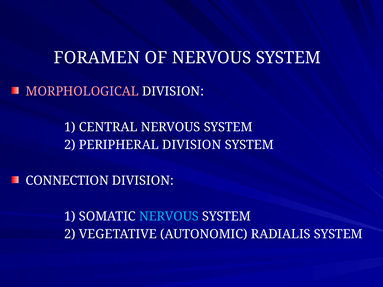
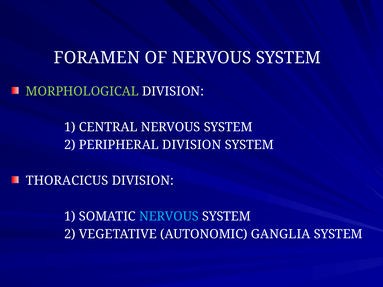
MORPHOLOGICAL colour: pink -> light green
CONNECTION: CONNECTION -> THORACICUS
RADIALIS: RADIALIS -> GANGLIA
